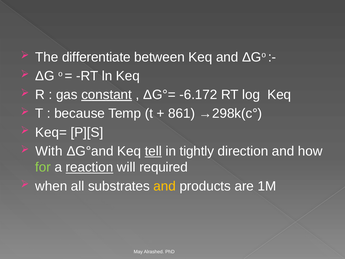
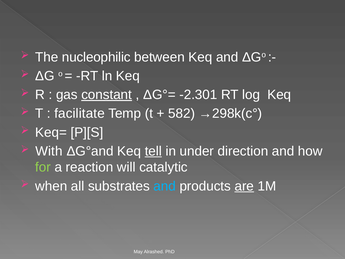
differentiate: differentiate -> nucleophilic
-6.172: -6.172 -> -2.301
because: because -> facilitate
861: 861 -> 582
tightly: tightly -> under
reaction underline: present -> none
required: required -> catalytic
and at (165, 186) colour: yellow -> light blue
are underline: none -> present
